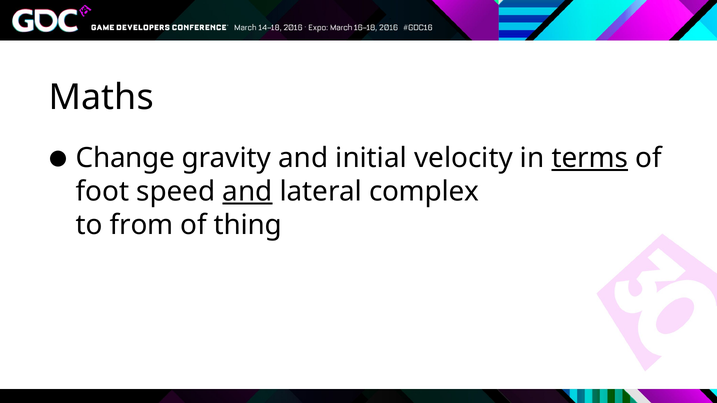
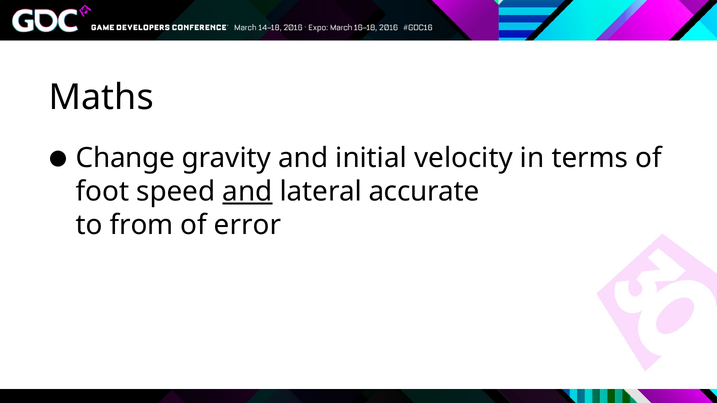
terms underline: present -> none
complex: complex -> accurate
thing: thing -> error
